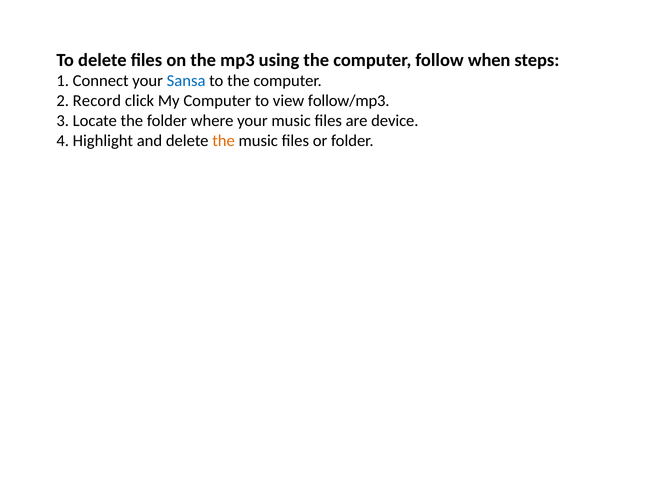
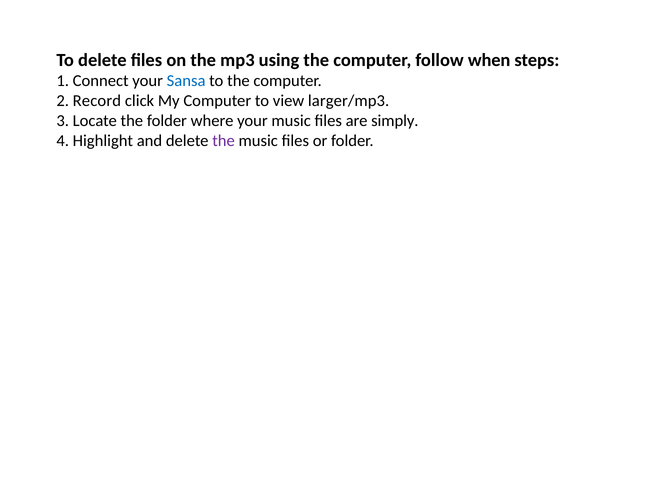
follow/mp3: follow/mp3 -> larger/mp3
device: device -> simply
the at (224, 141) colour: orange -> purple
